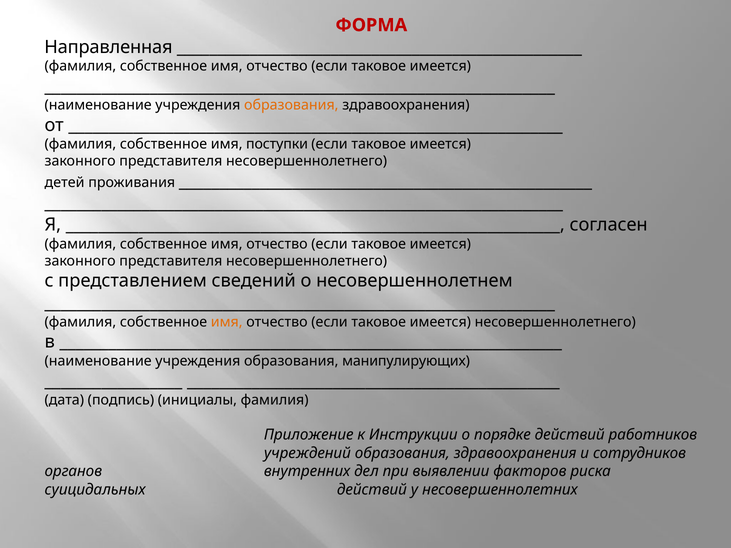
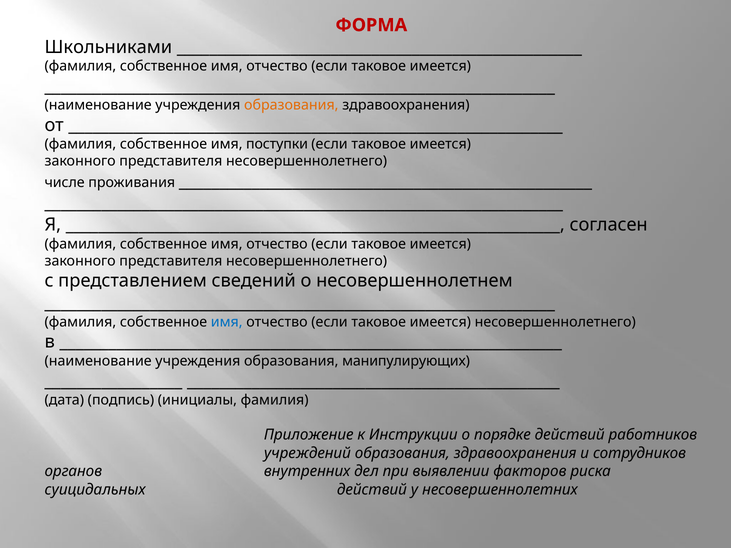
Направленная: Направленная -> Школьниками
детей: детей -> числе
имя at (227, 322) colour: orange -> blue
